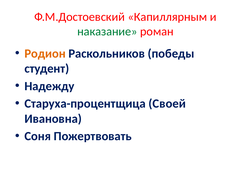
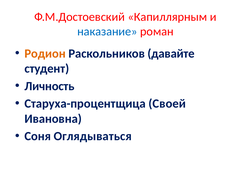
наказание colour: green -> blue
победы: победы -> давайте
Надежду: Надежду -> Личность
Пожертвовать: Пожертвовать -> Оглядываться
